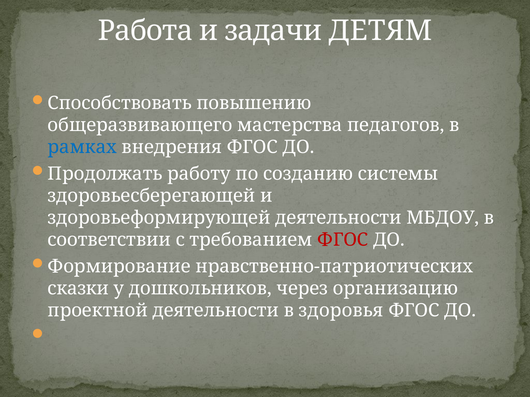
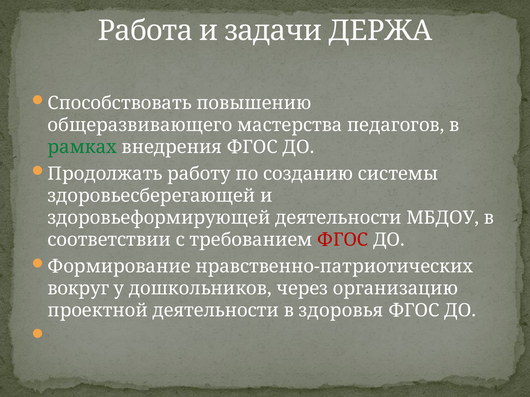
ДЕТЯМ: ДЕТЯМ -> ДЕРЖА
рамках colour: blue -> green
сказки: сказки -> вокруг
